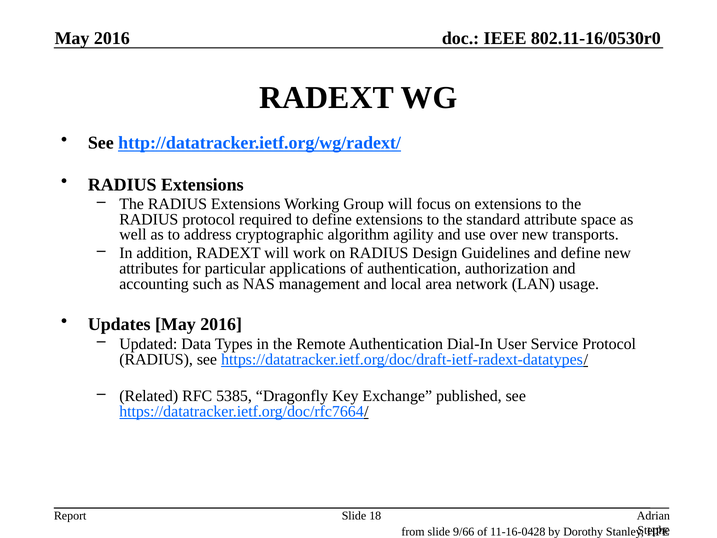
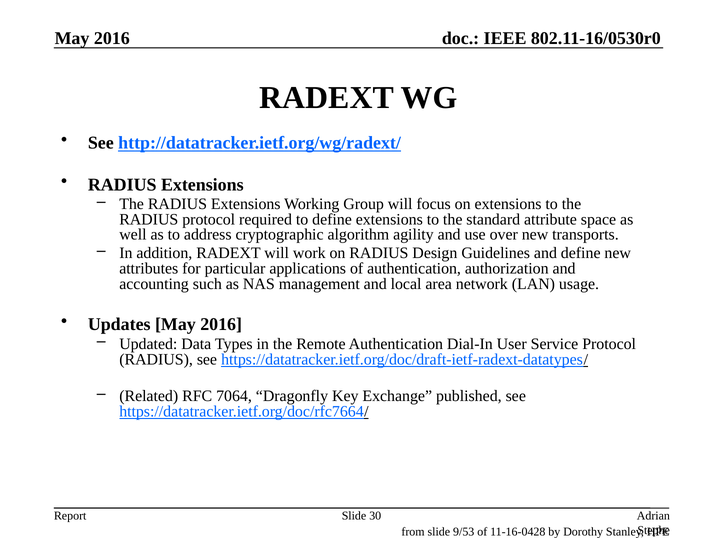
5385: 5385 -> 7064
18: 18 -> 30
9/66: 9/66 -> 9/53
